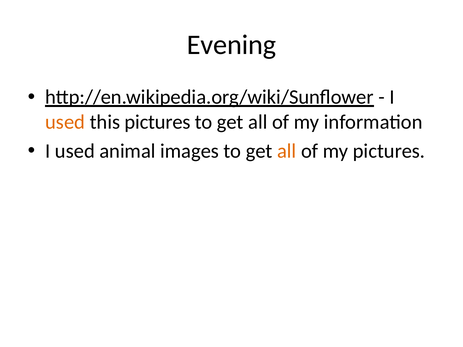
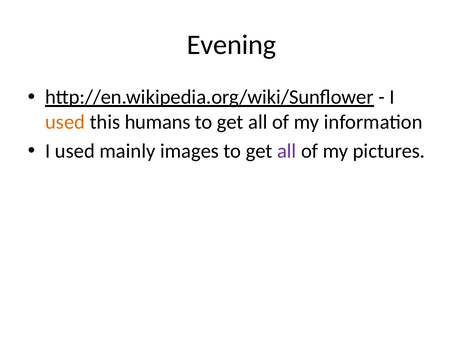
this pictures: pictures -> humans
animal: animal -> mainly
all at (287, 151) colour: orange -> purple
